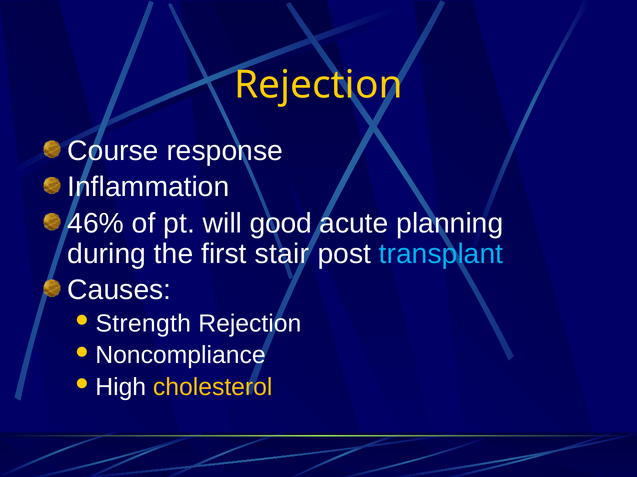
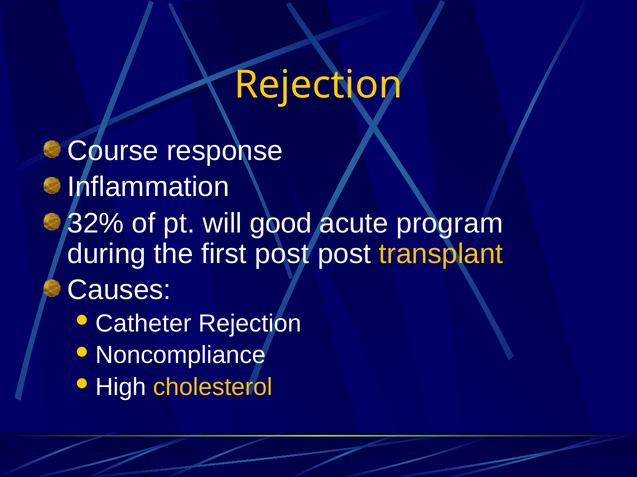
46%: 46% -> 32%
planning: planning -> program
first stair: stair -> post
transplant colour: light blue -> yellow
Strength: Strength -> Catheter
